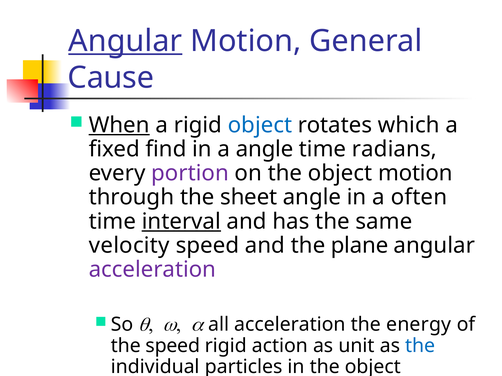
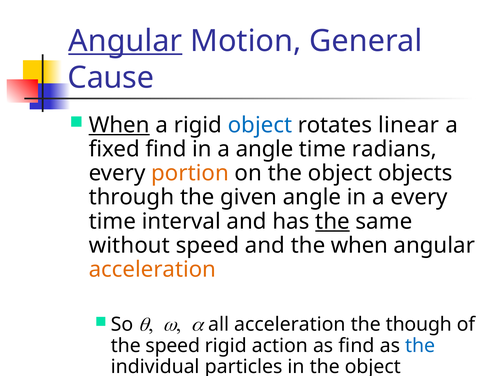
which: which -> linear
portion colour: purple -> orange
object motion: motion -> objects
sheet: sheet -> given
a often: often -> every
interval underline: present -> none
the at (333, 222) underline: none -> present
velocity: velocity -> without
the plane: plane -> when
acceleration at (152, 270) colour: purple -> orange
energy: energy -> though
as unit: unit -> find
